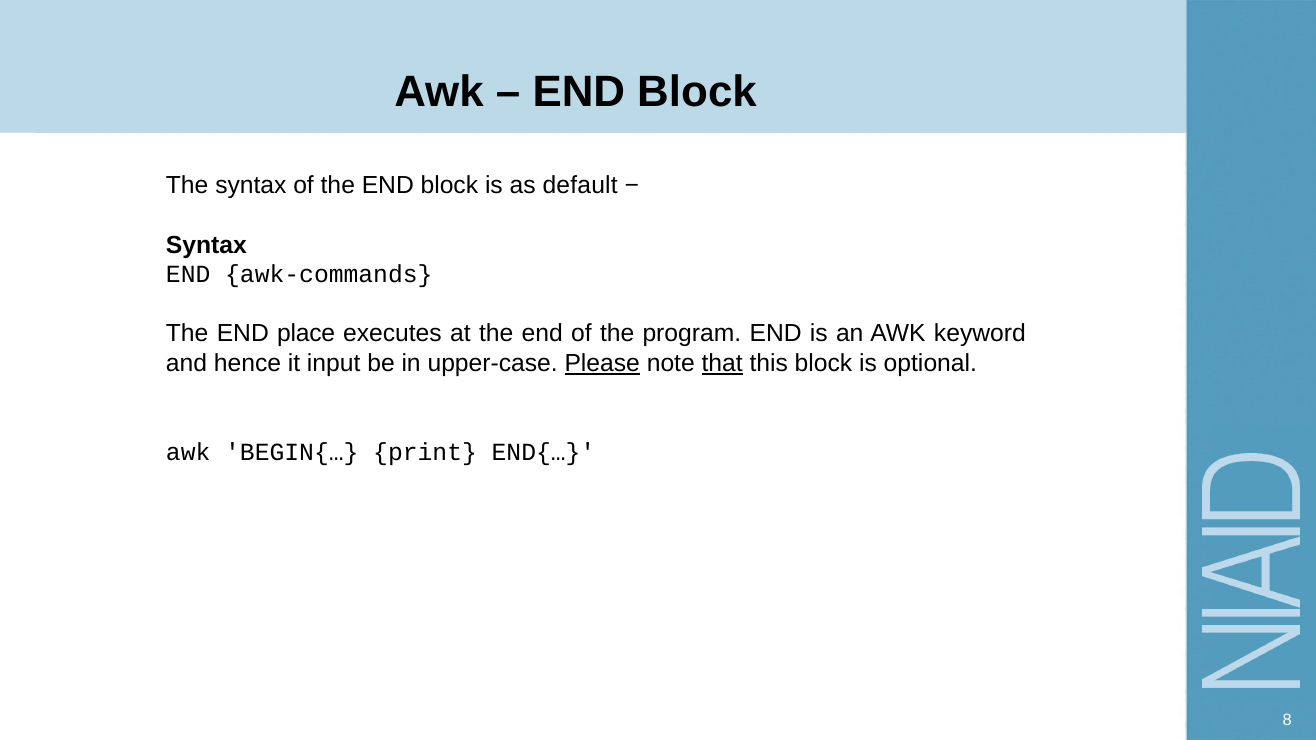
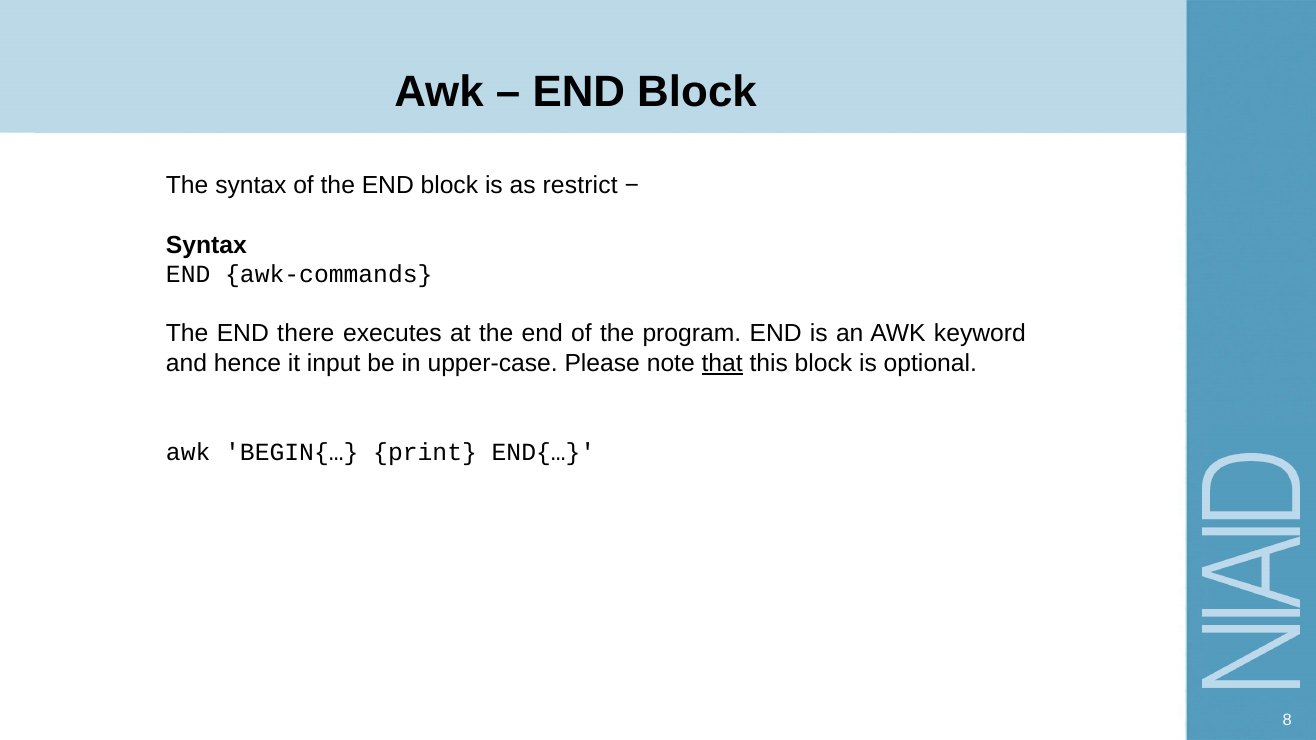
default: default -> restrict
place: place -> there
Please underline: present -> none
